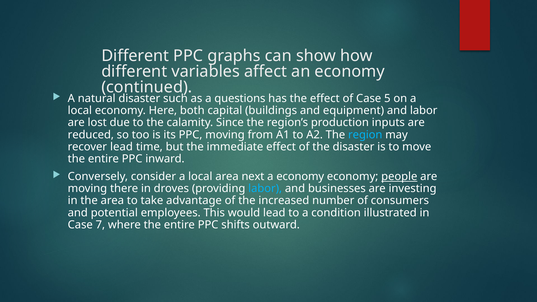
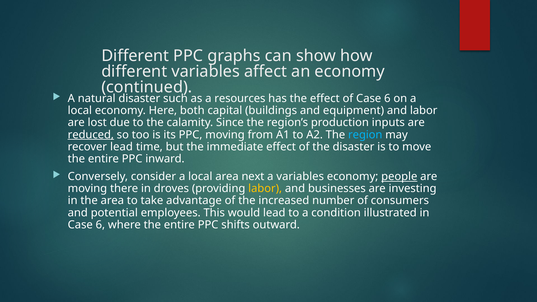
questions: questions -> resources
of Case 5: 5 -> 6
reduced underline: none -> present
a economy: economy -> variables
labor at (265, 189) colour: light blue -> yellow
7 at (100, 225): 7 -> 6
